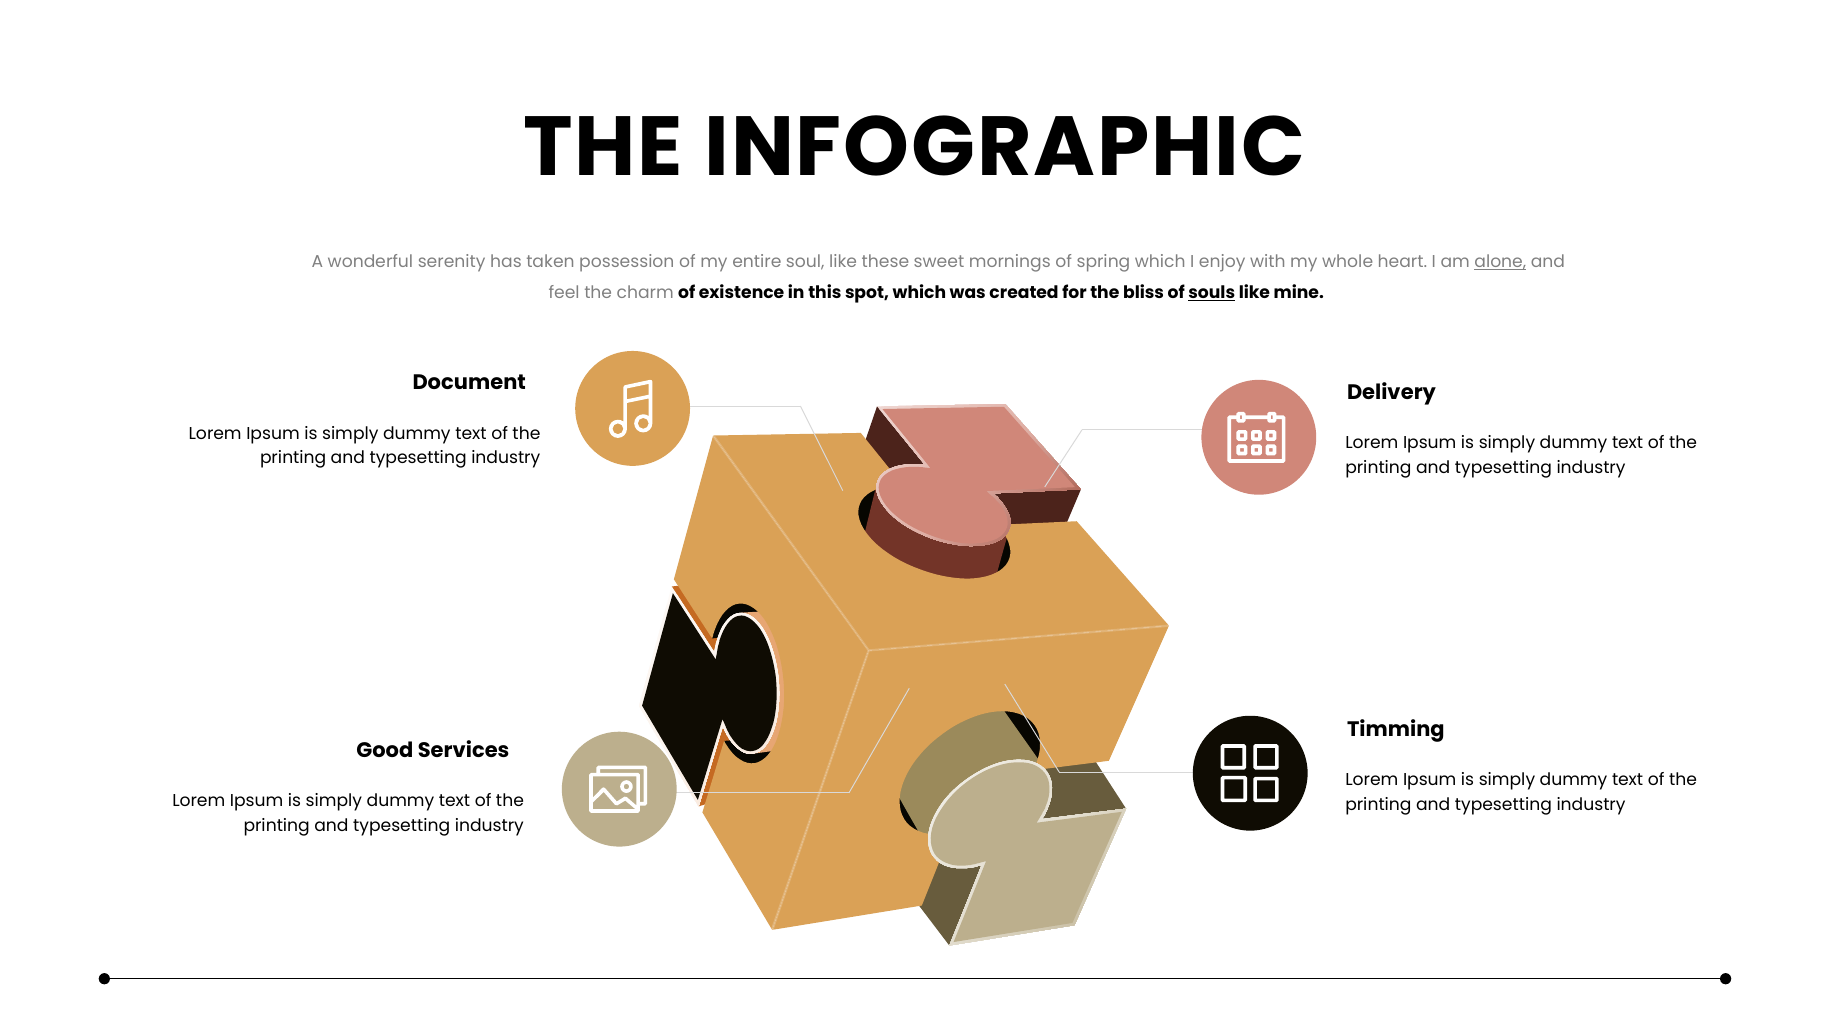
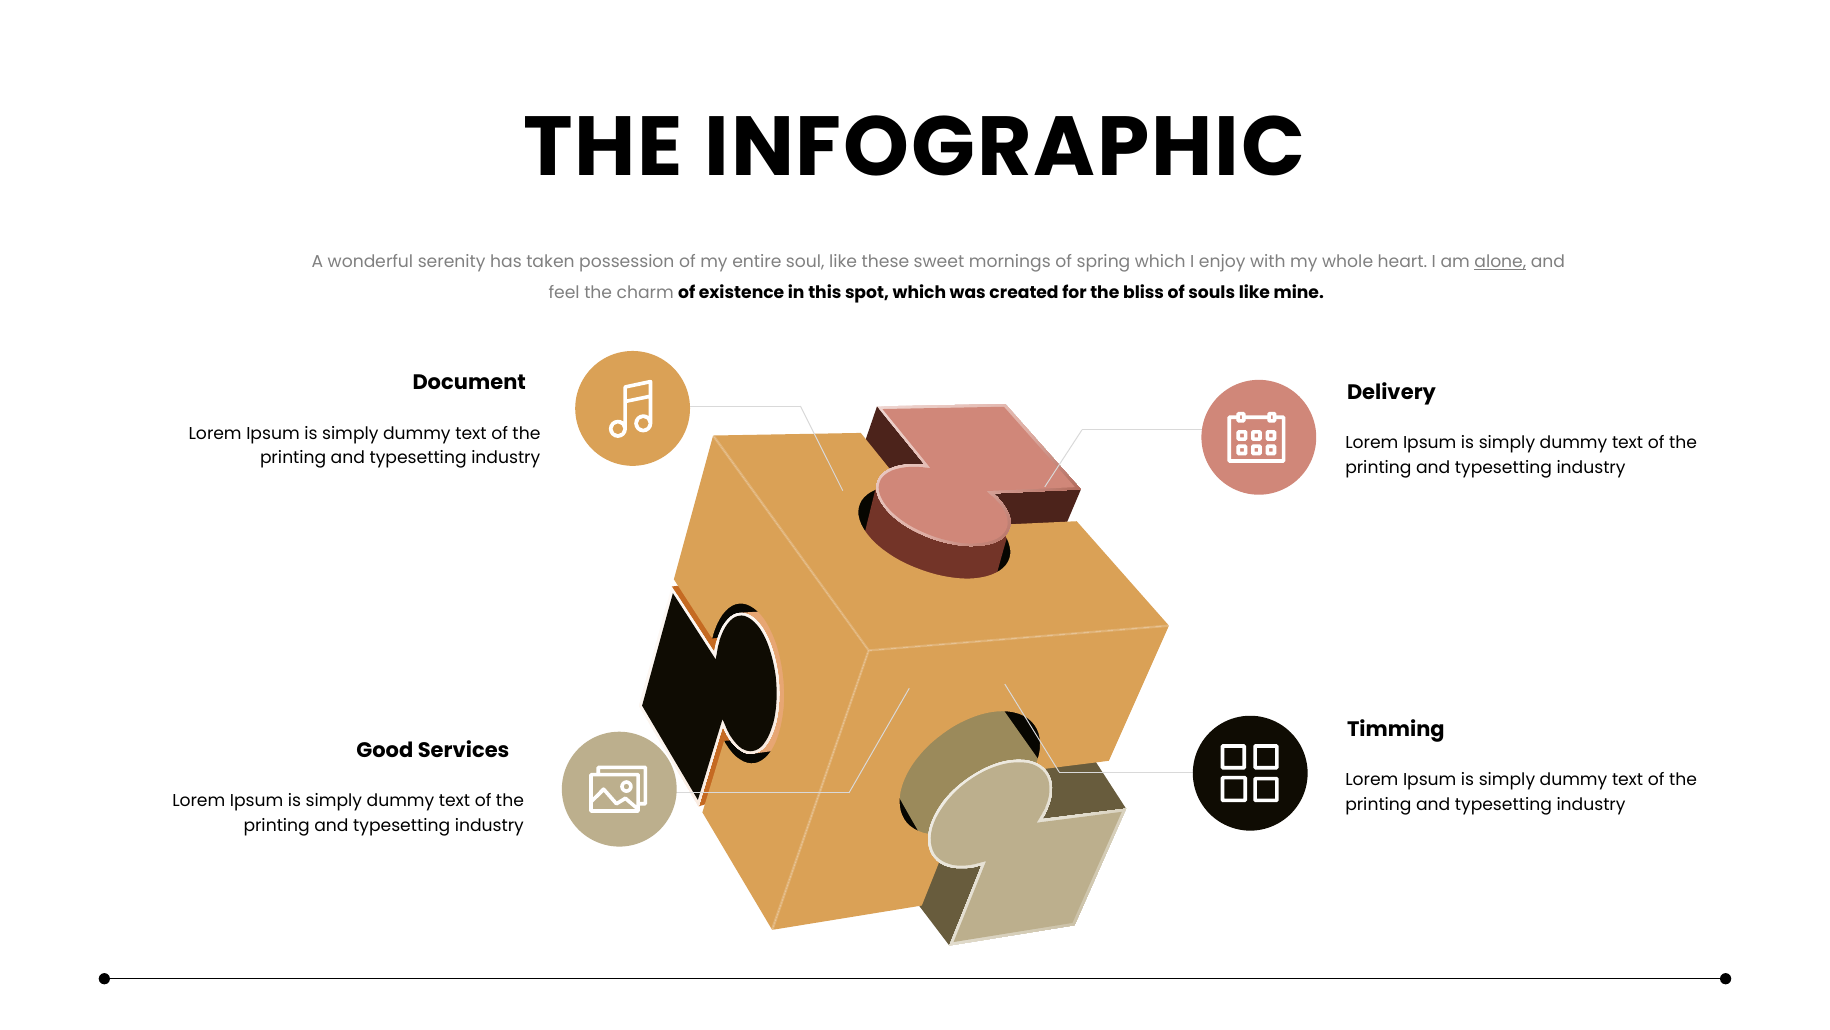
souls underline: present -> none
